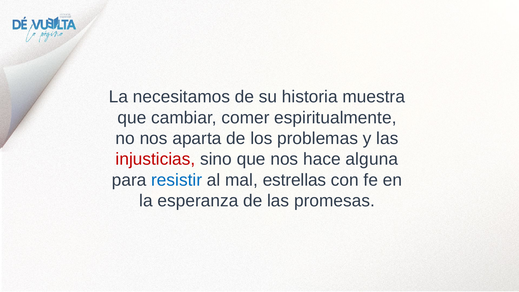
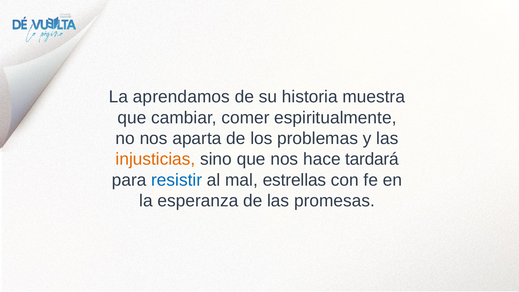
necesitamos: necesitamos -> aprendamos
injusticias colour: red -> orange
alguna: alguna -> tardará
